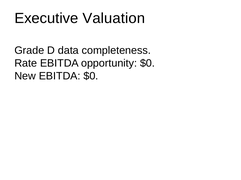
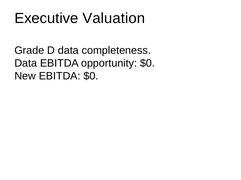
Rate at (26, 63): Rate -> Data
